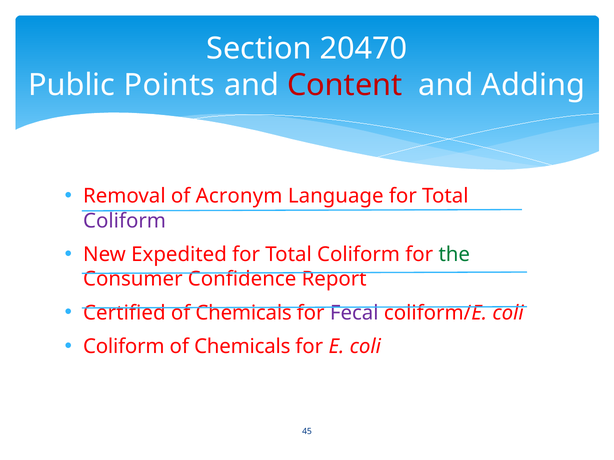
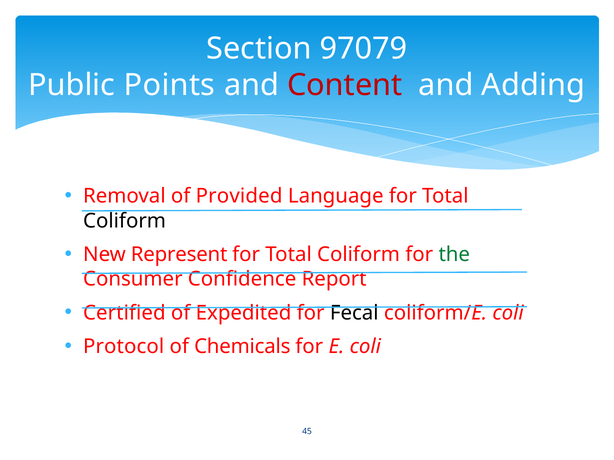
20470: 20470 -> 97079
Acronym: Acronym -> Provided
Coliform at (125, 221) colour: purple -> black
Expedited: Expedited -> Represent
Chemicals at (244, 313): Chemicals -> Expedited
Fecal colour: purple -> black
Coliform at (124, 347): Coliform -> Protocol
